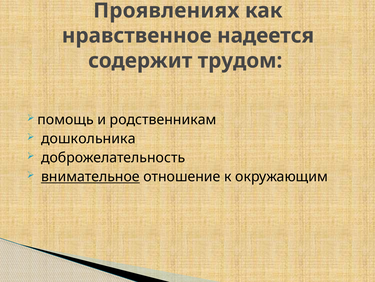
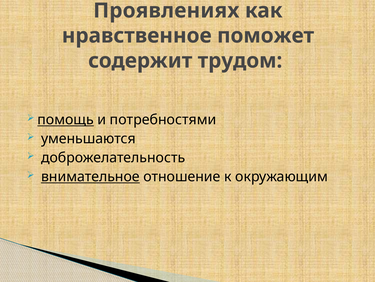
надеется: надеется -> поможет
помощь underline: none -> present
родственникам: родственникам -> потребностями
дошкольника: дошкольника -> уменьшаются
